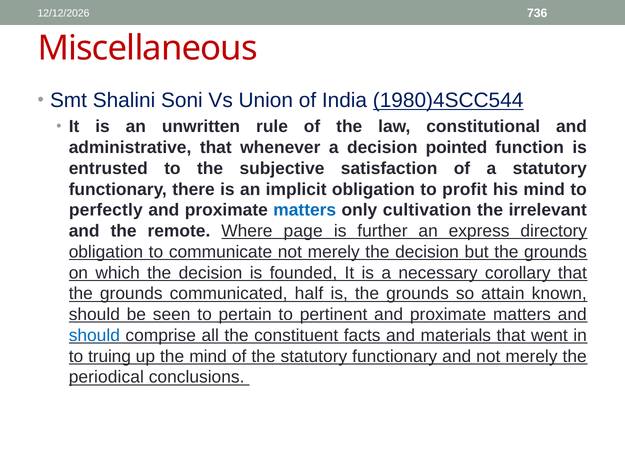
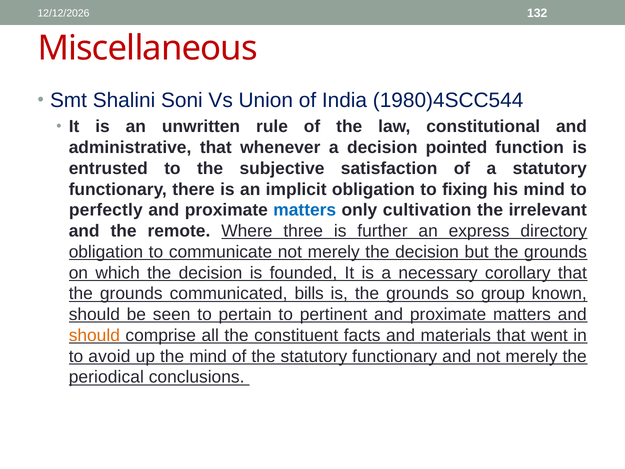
736: 736 -> 132
1980)4SCC544 underline: present -> none
profit: profit -> fixing
page: page -> three
half: half -> bills
attain: attain -> group
should at (94, 335) colour: blue -> orange
truing: truing -> avoid
